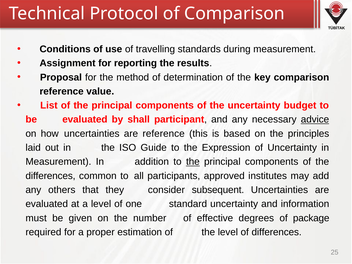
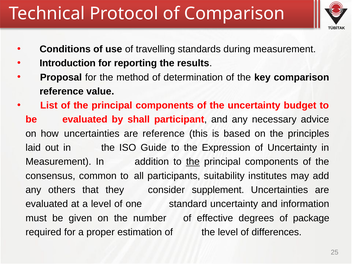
Assignment: Assignment -> Introduction
advice underline: present -> none
differences at (50, 176): differences -> consensus
approved: approved -> suitability
subsequent: subsequent -> supplement
